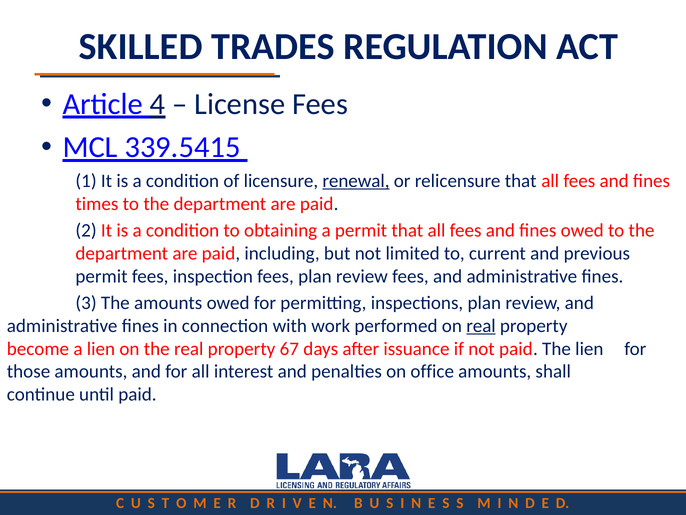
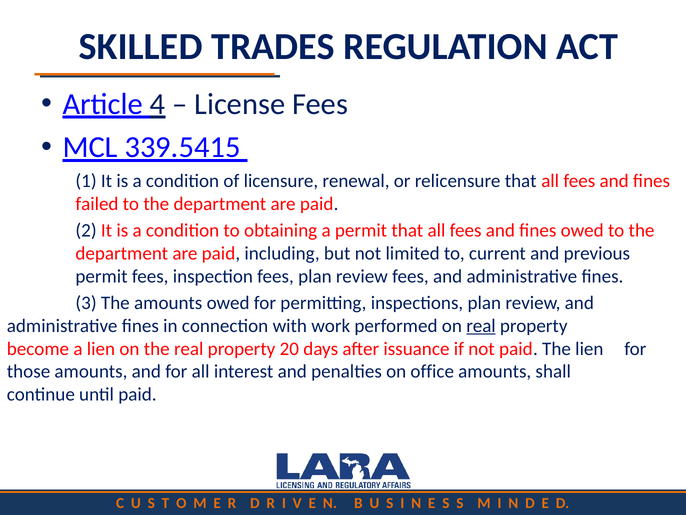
renewal underline: present -> none
times: times -> failed
67: 67 -> 20
